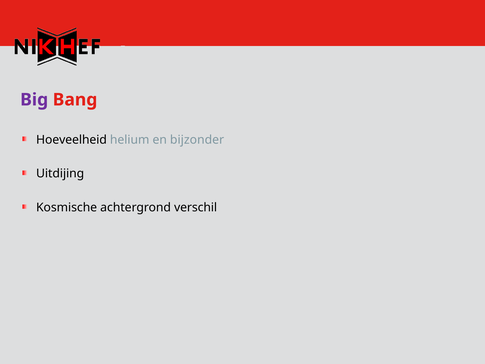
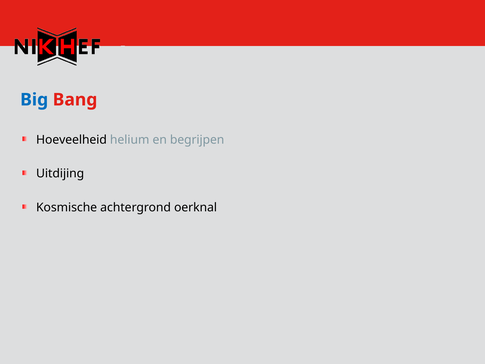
Big colour: purple -> blue
bijzonder: bijzonder -> begrijpen
verschil: verschil -> oerknal
